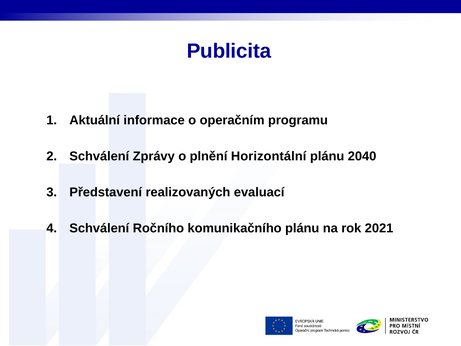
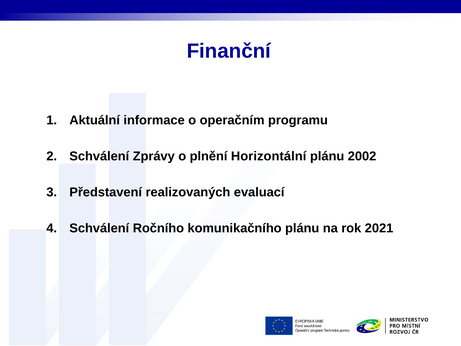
Publicita: Publicita -> Finanční
2040: 2040 -> 2002
